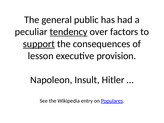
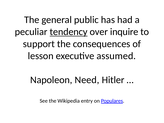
factors: factors -> inquire
support underline: present -> none
provision: provision -> assumed
Insult: Insult -> Need
